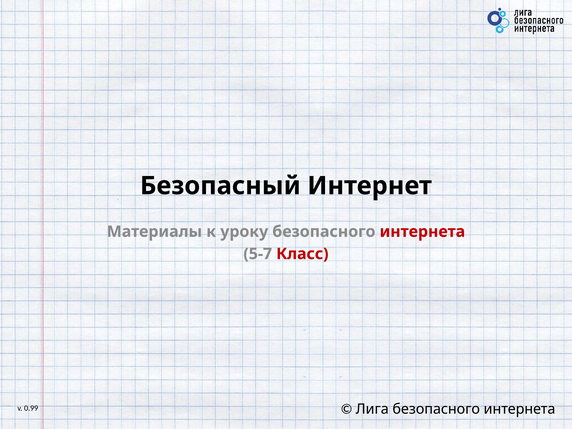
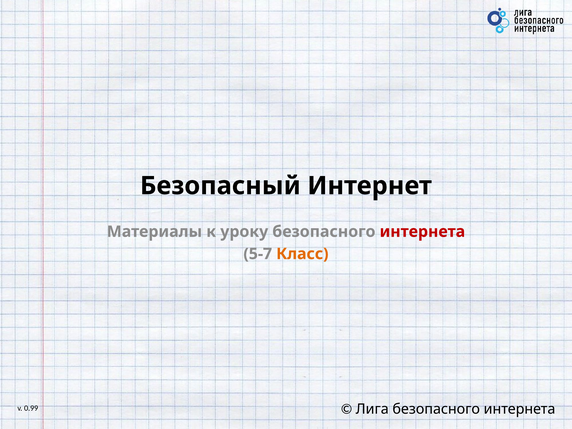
Класс colour: red -> orange
